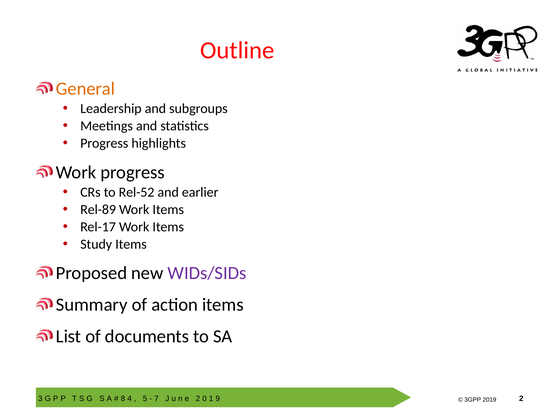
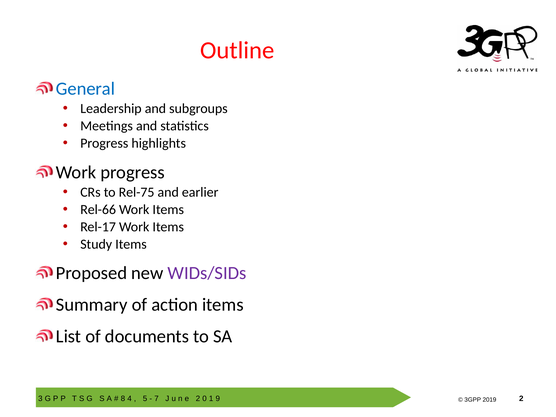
General colour: orange -> blue
Rel-52: Rel-52 -> Rel-75
Rel-89: Rel-89 -> Rel-66
